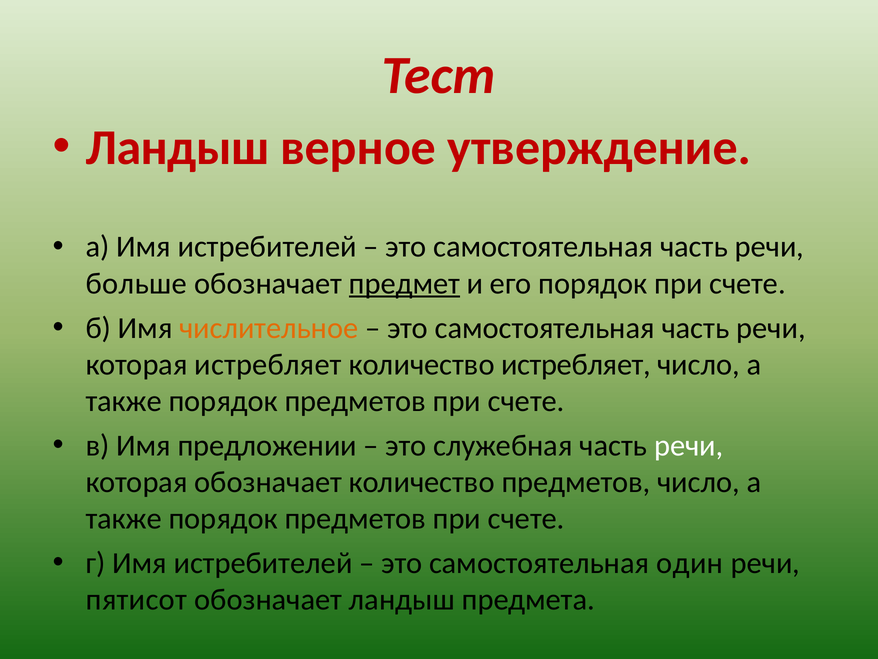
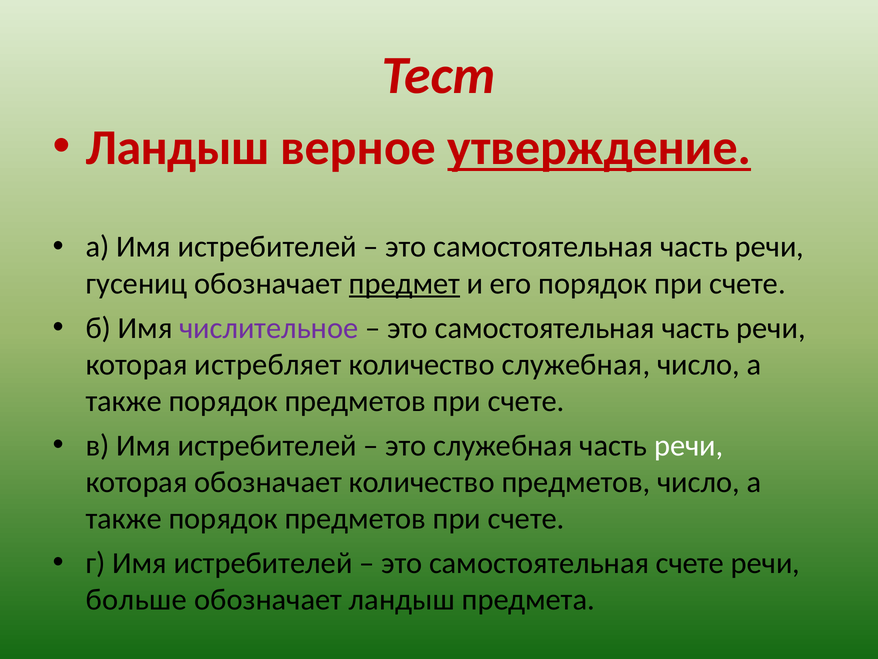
утверждение underline: none -> present
больше: больше -> гусениц
числительное colour: orange -> purple
количество истребляет: истребляет -> служебная
в Имя предложении: предложении -> истребителей
самостоятельная один: один -> счете
пятисот: пятисот -> больше
